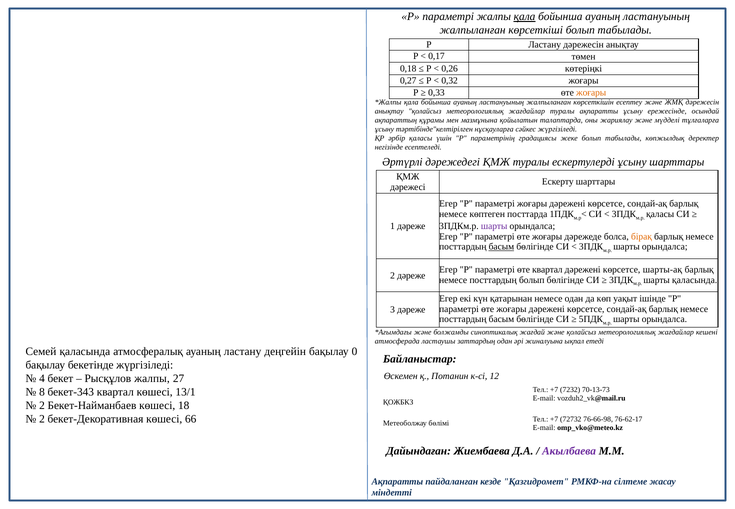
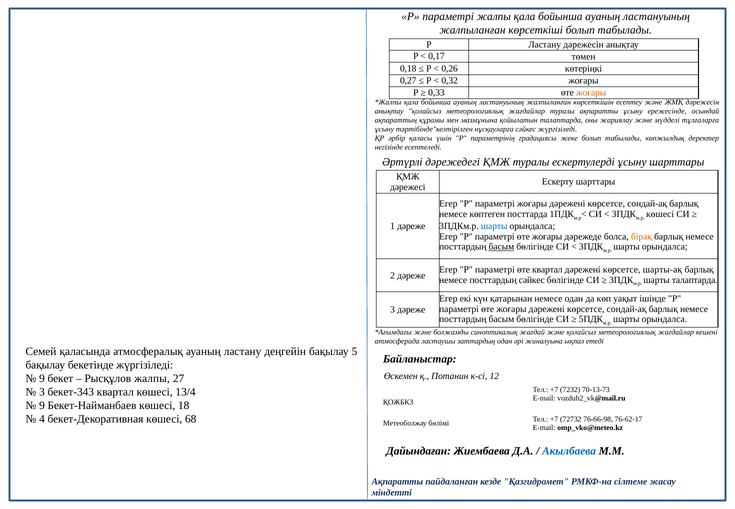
қала at (525, 17) underline: present -> none
қаласы at (660, 214): қаласы -> көшесі
шарты at (494, 226) colour: purple -> blue
посттардың болып: болып -> сәйкес
шарты қаласында: қаласында -> талаптарда
0: 0 -> 5
4 at (42, 378): 4 -> 9
8 at (42, 392): 8 -> 3
13/1: 13/1 -> 13/4
2 at (42, 406): 2 -> 9
2 at (42, 419): 2 -> 4
66: 66 -> 68
Акылбаева colour: purple -> blue
